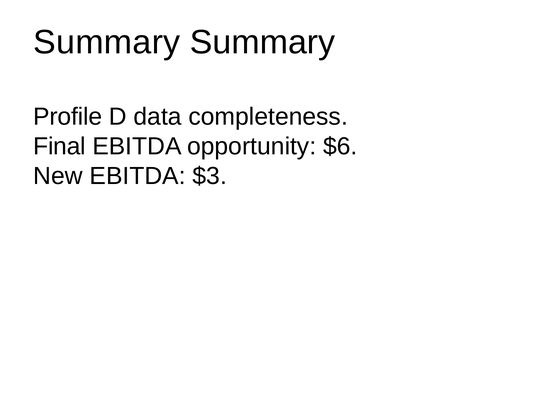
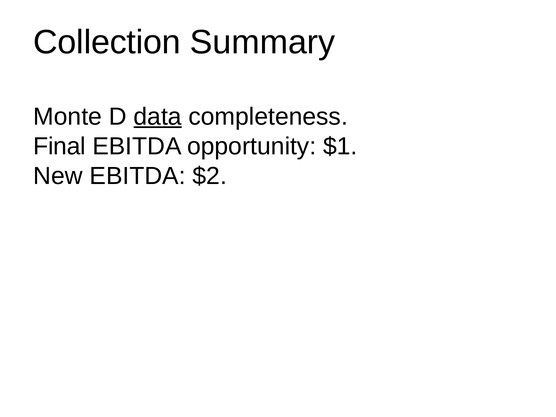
Summary at (107, 42): Summary -> Collection
Profile: Profile -> Monte
data underline: none -> present
$6: $6 -> $1
$3: $3 -> $2
